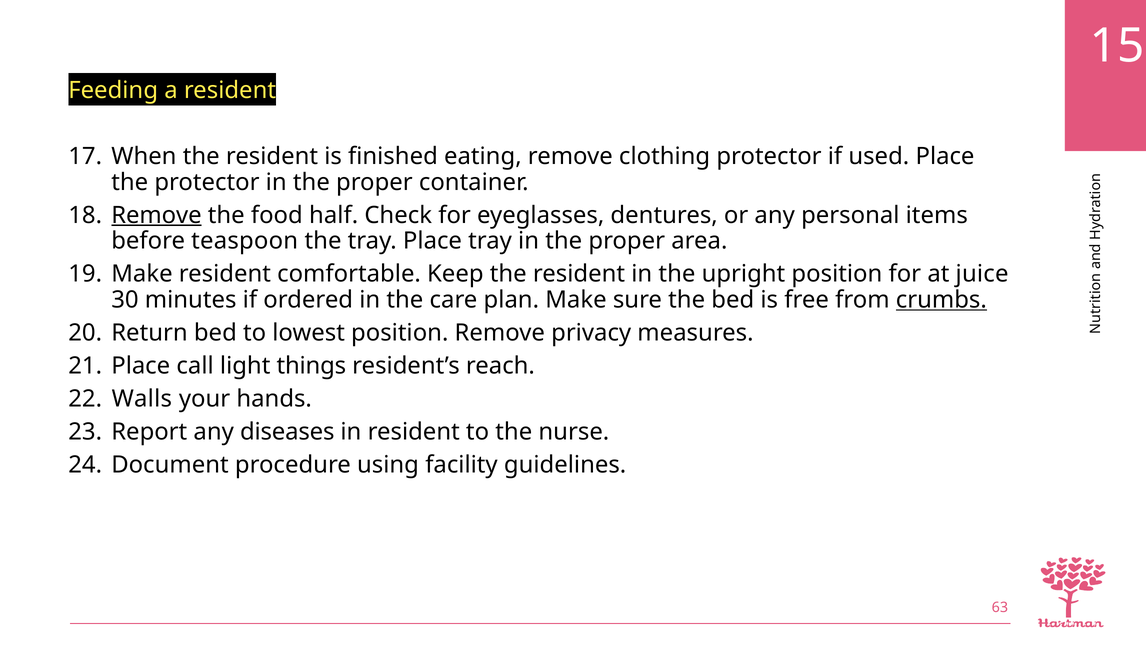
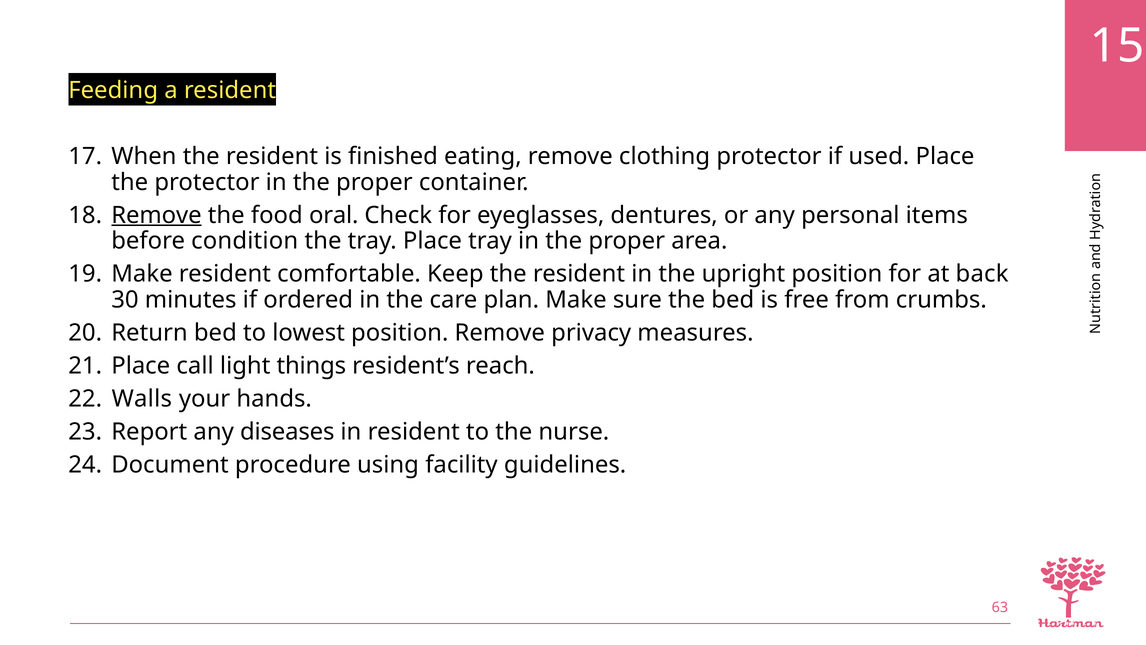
half: half -> oral
teaspoon: teaspoon -> condition
juice: juice -> back
crumbs underline: present -> none
